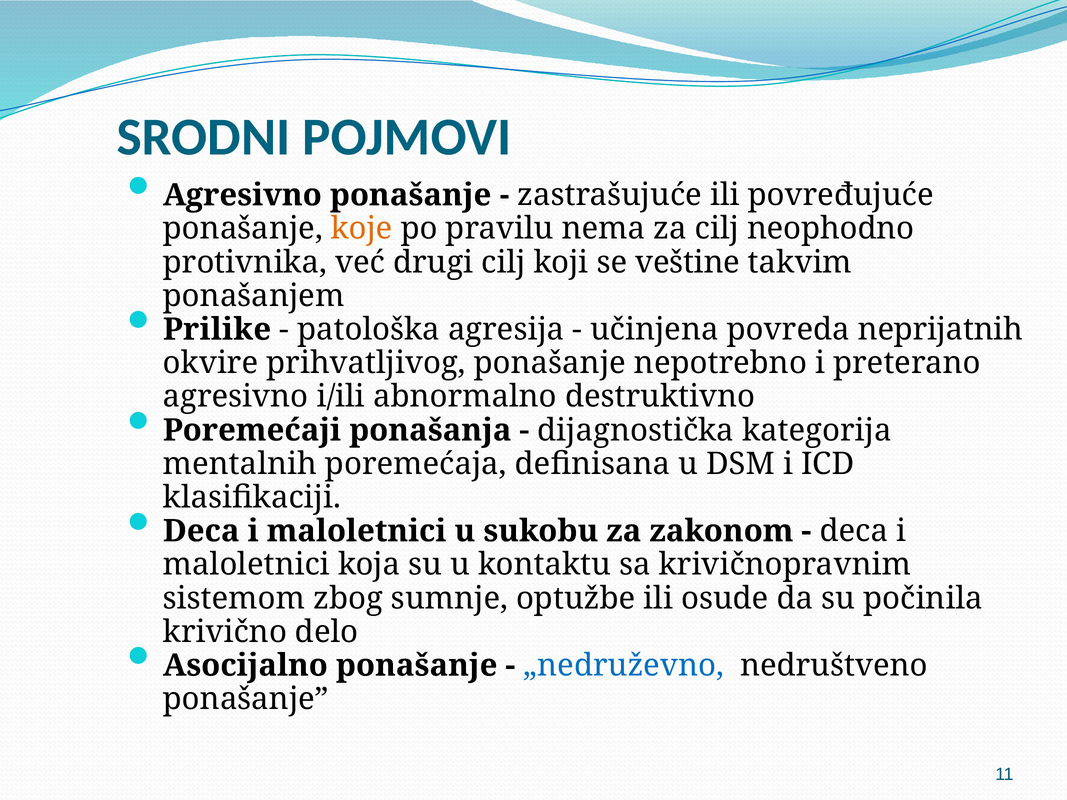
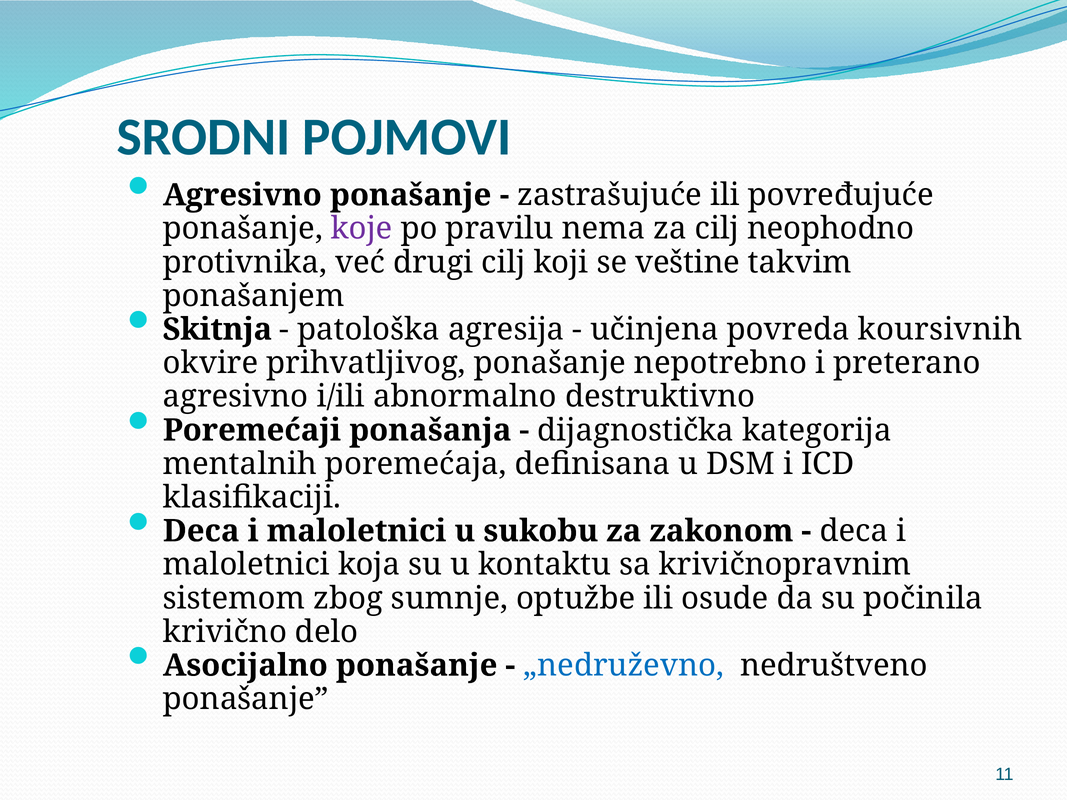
koje colour: orange -> purple
Prilike: Prilike -> Skitnja
neprijatnih: neprijatnih -> koursivnih
